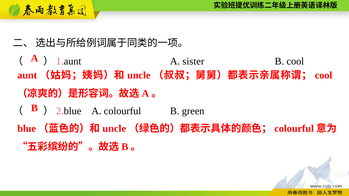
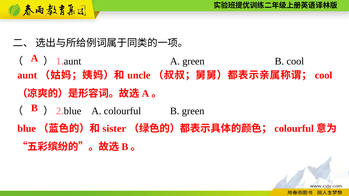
A sister: sister -> green
uncle at (114, 129): uncle -> sister
